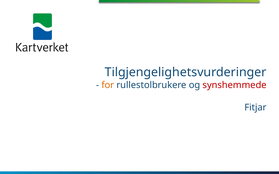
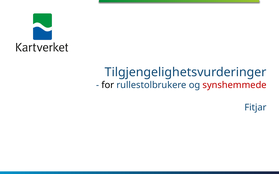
for colour: orange -> black
